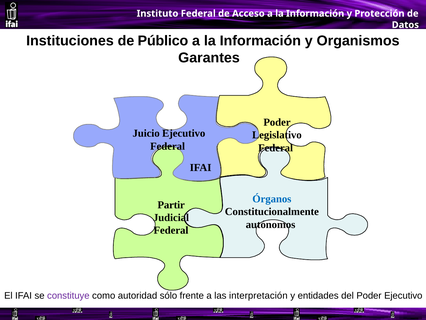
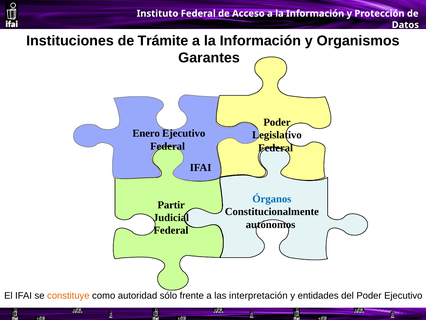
Público: Público -> Trámite
Juicio: Juicio -> Enero
constituye colour: purple -> orange
